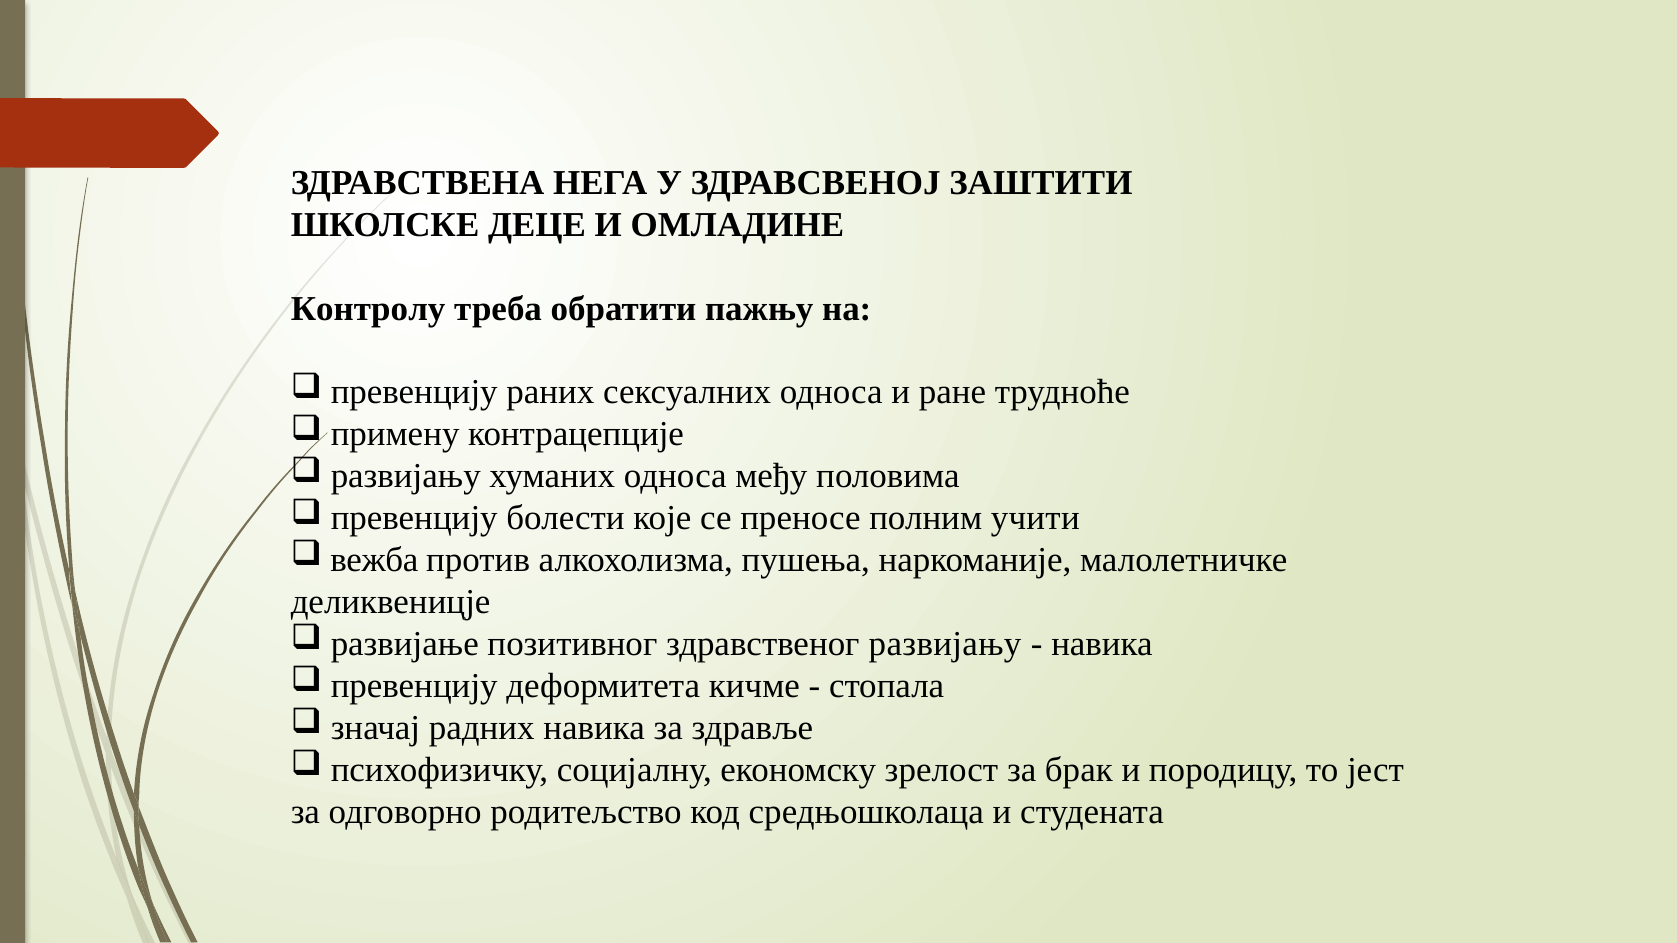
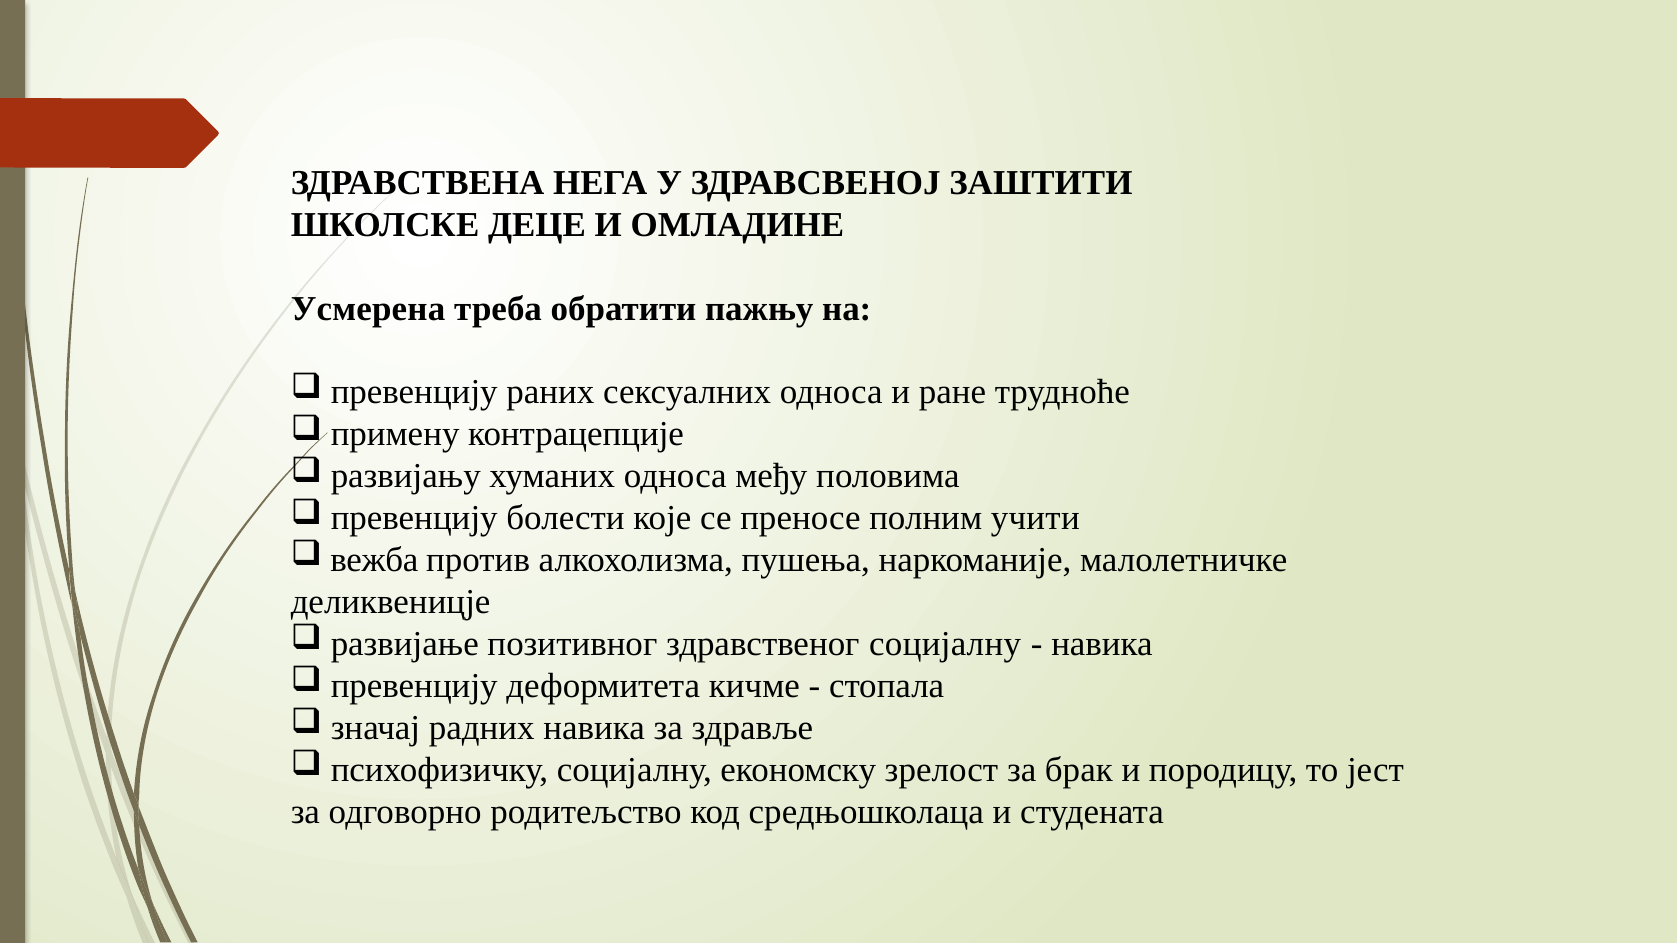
Контролу: Контролу -> Усмерена
здравственог развијању: развијању -> социјалну
